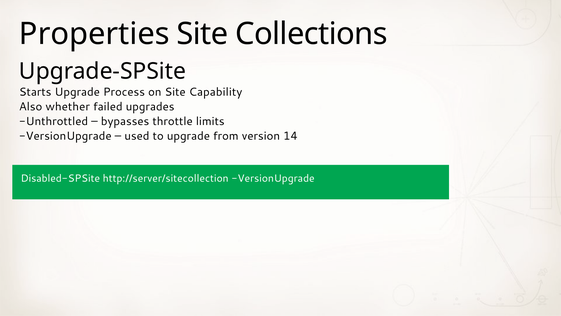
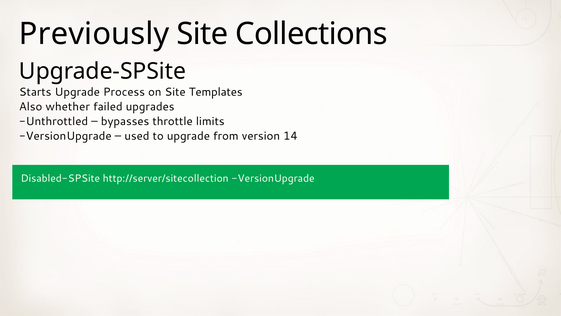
Properties: Properties -> Previously
Capability: Capability -> Templates
